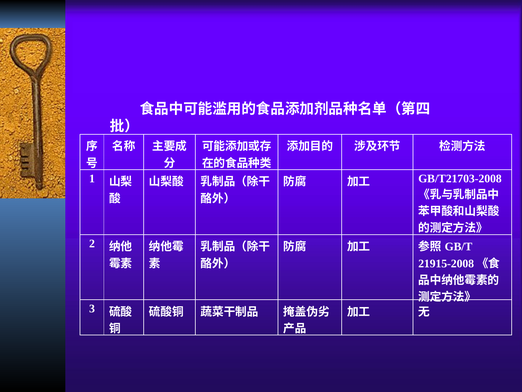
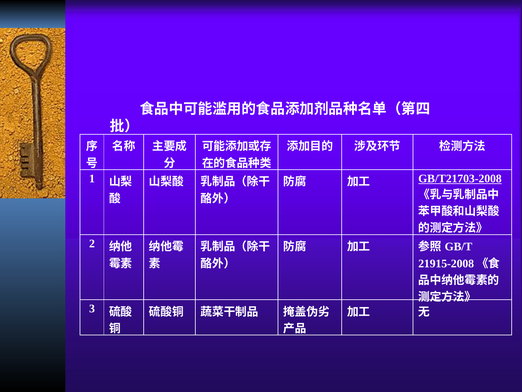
GB/T21703-2008 underline: none -> present
